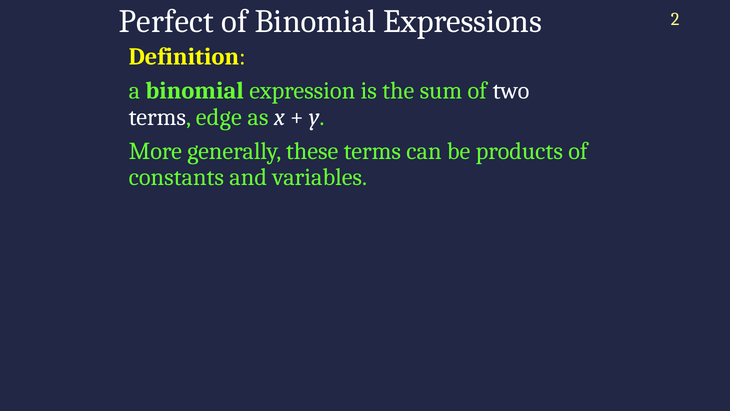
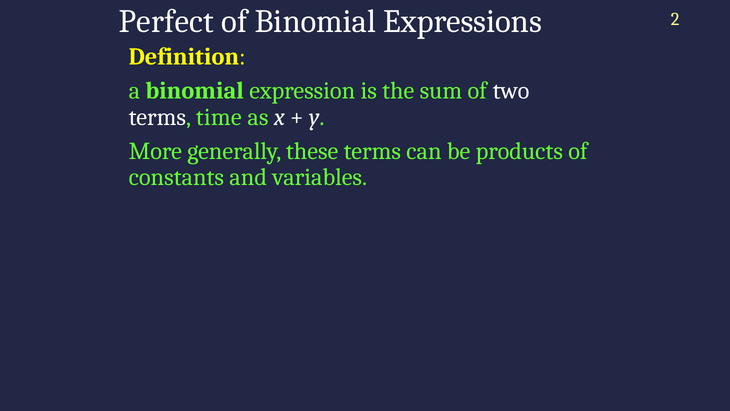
edge: edge -> time
